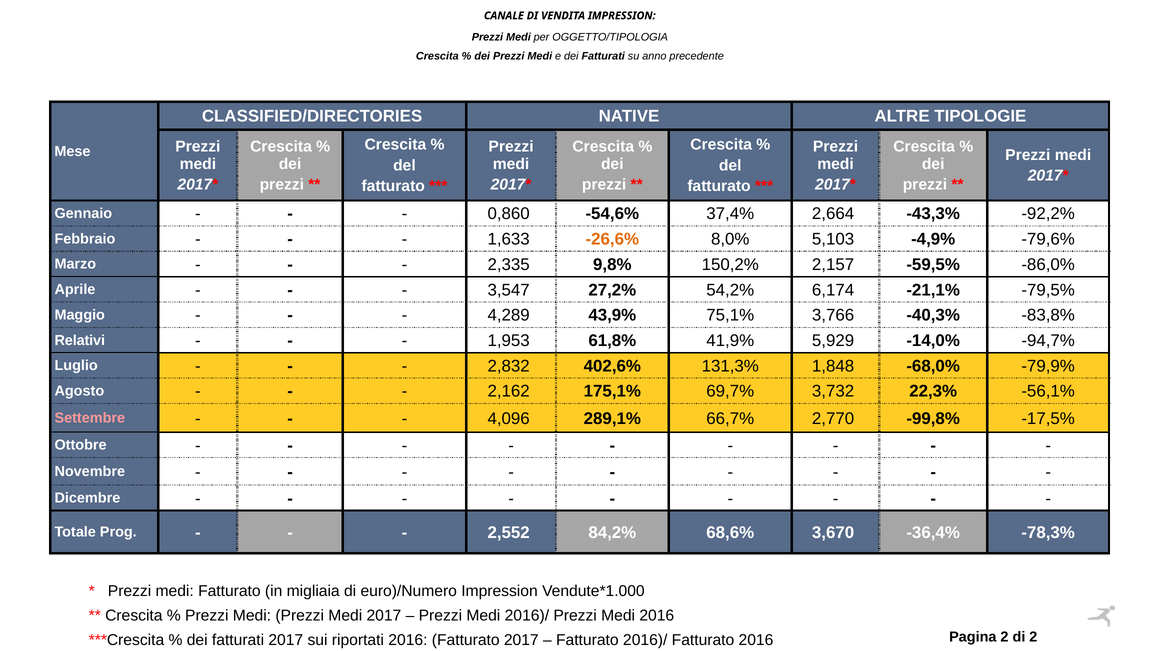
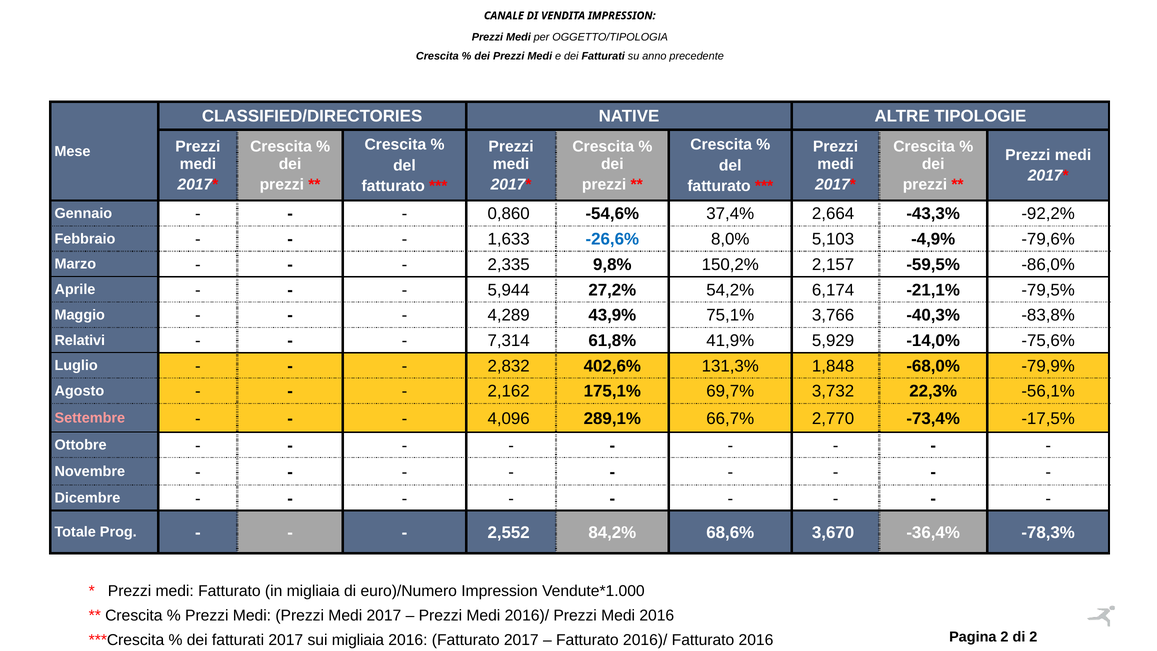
-26,6% colour: orange -> blue
3,547: 3,547 -> 5,944
1,953: 1,953 -> 7,314
-94,7%: -94,7% -> -75,6%
-99,8%: -99,8% -> -73,4%
sui riportati: riportati -> migliaia
